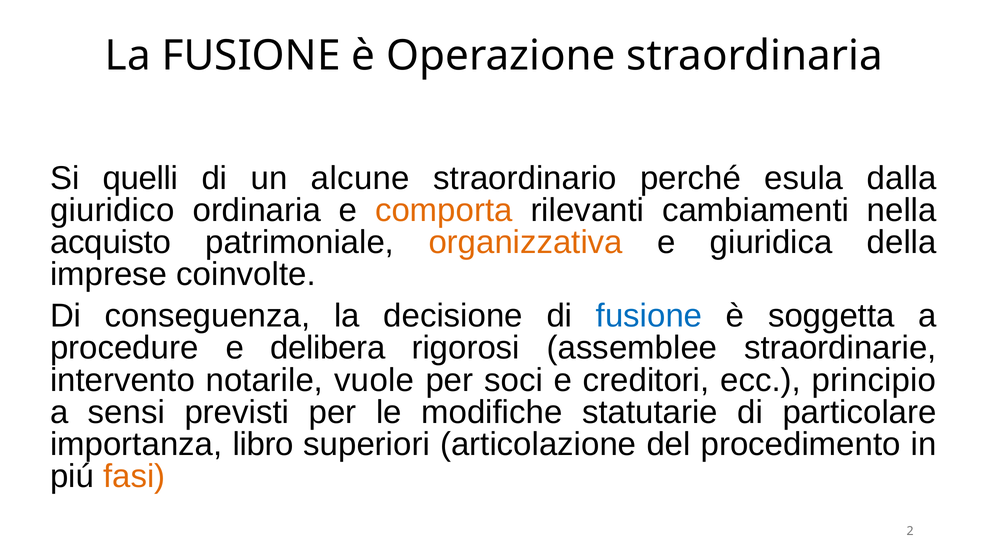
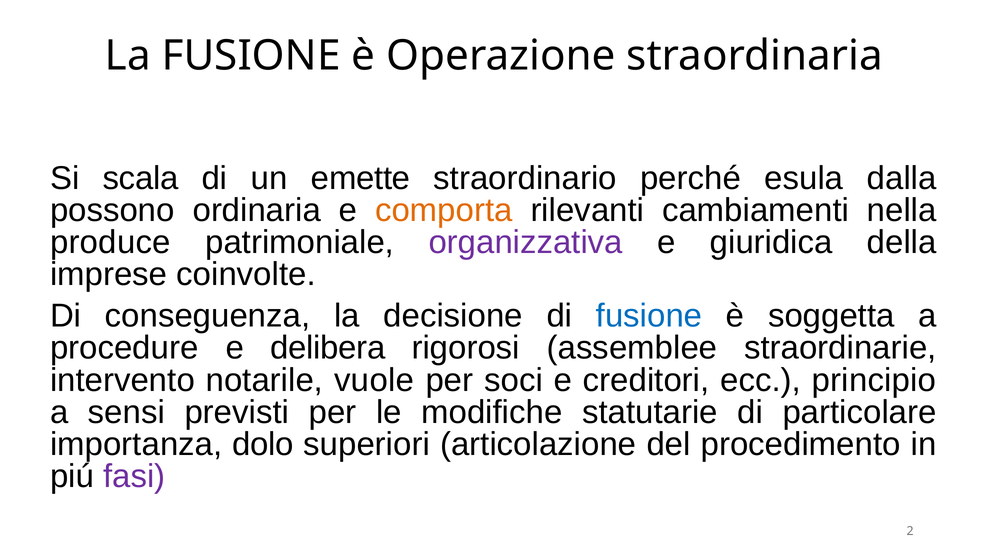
quelli: quelli -> scala
alcune: alcune -> emette
giuridico: giuridico -> possono
acquisto: acquisto -> produce
organizzativa colour: orange -> purple
libro: libro -> dolo
fasi colour: orange -> purple
